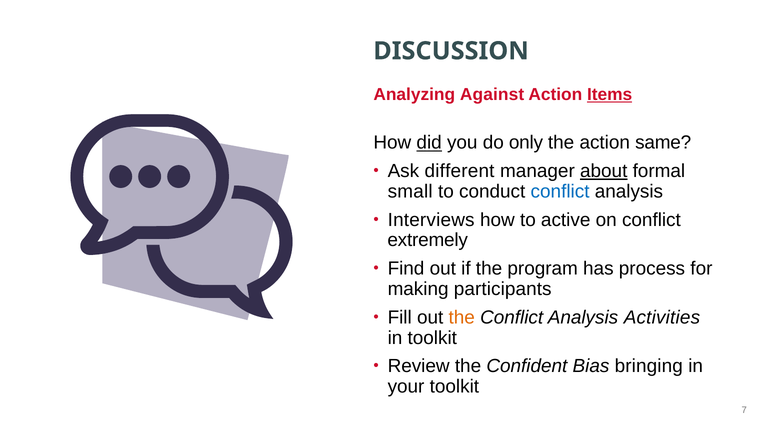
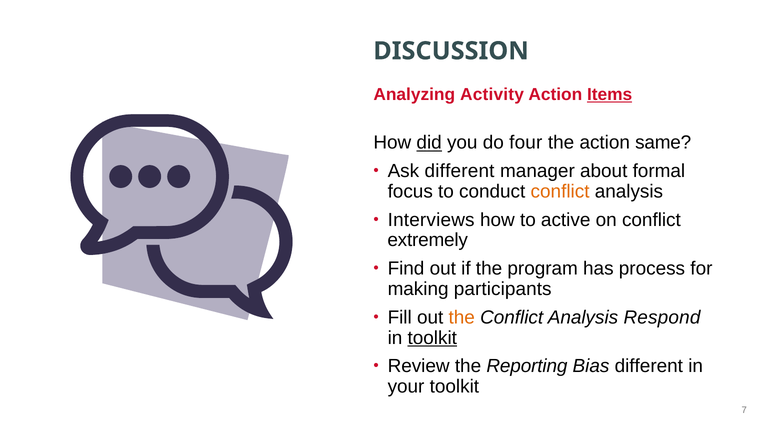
Against: Against -> Activity
only: only -> four
about underline: present -> none
small: small -> focus
conflict at (560, 191) colour: blue -> orange
Activities: Activities -> Respond
toolkit at (432, 338) underline: none -> present
Confident: Confident -> Reporting
Bias bringing: bringing -> different
